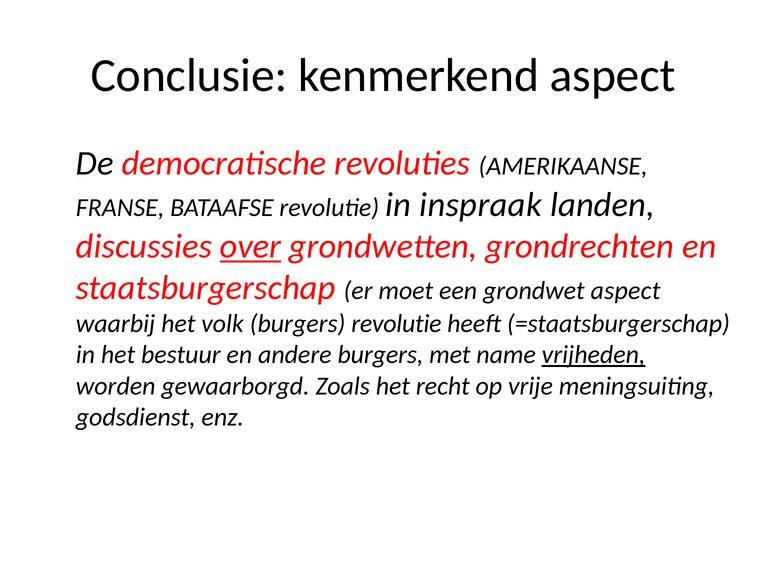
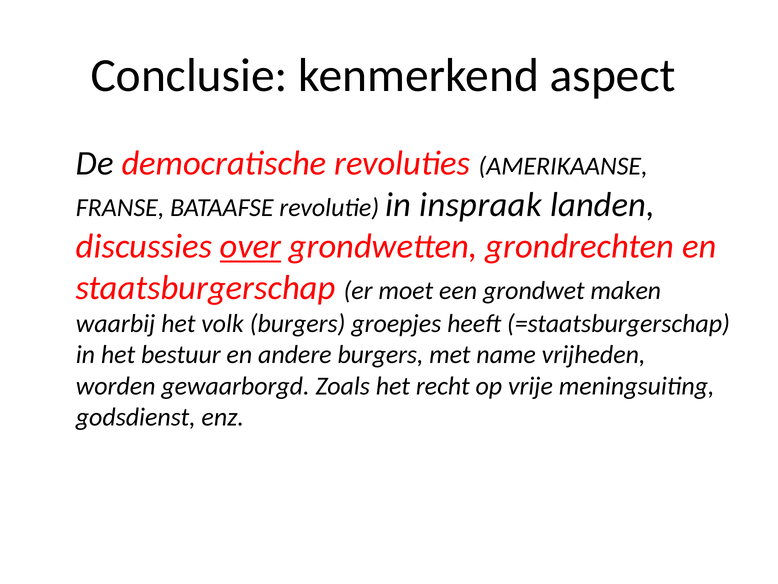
grondwet aspect: aspect -> maken
burgers revolutie: revolutie -> groepjes
vrijheden underline: present -> none
